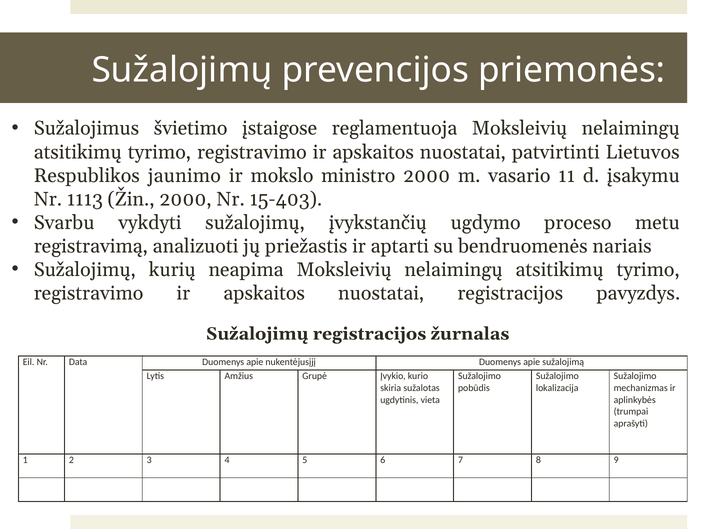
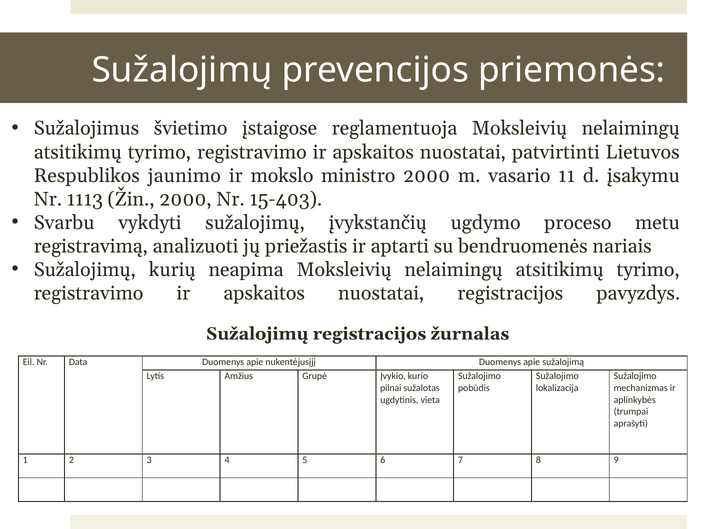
skiria: skiria -> pilnai
